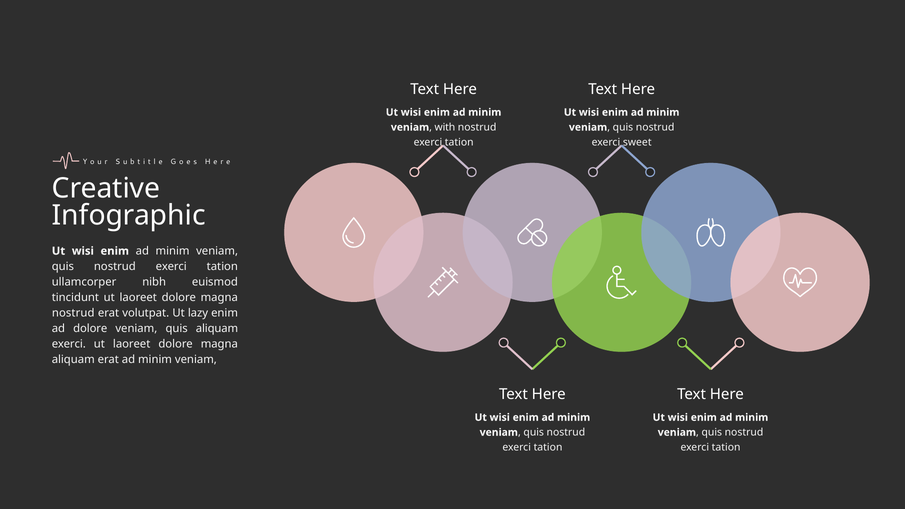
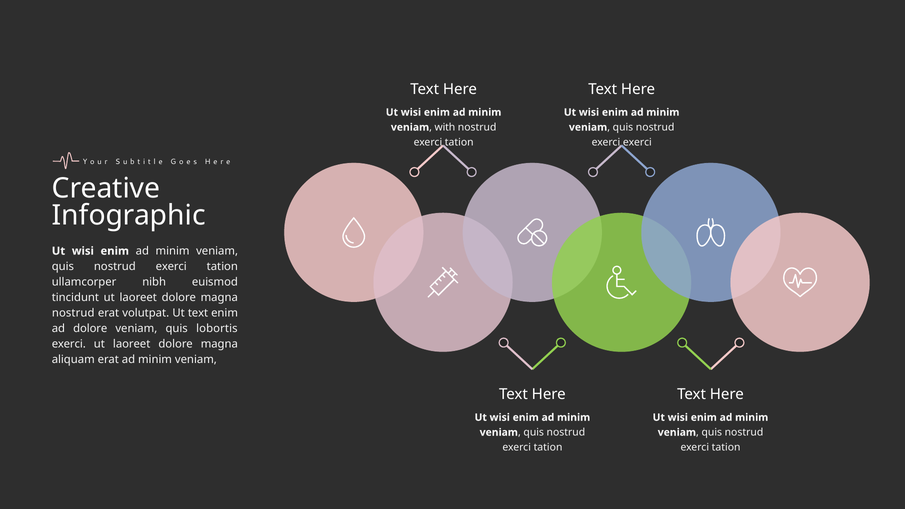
exerci sweet: sweet -> exerci
Ut lazy: lazy -> text
quis aliquam: aliquam -> lobortis
